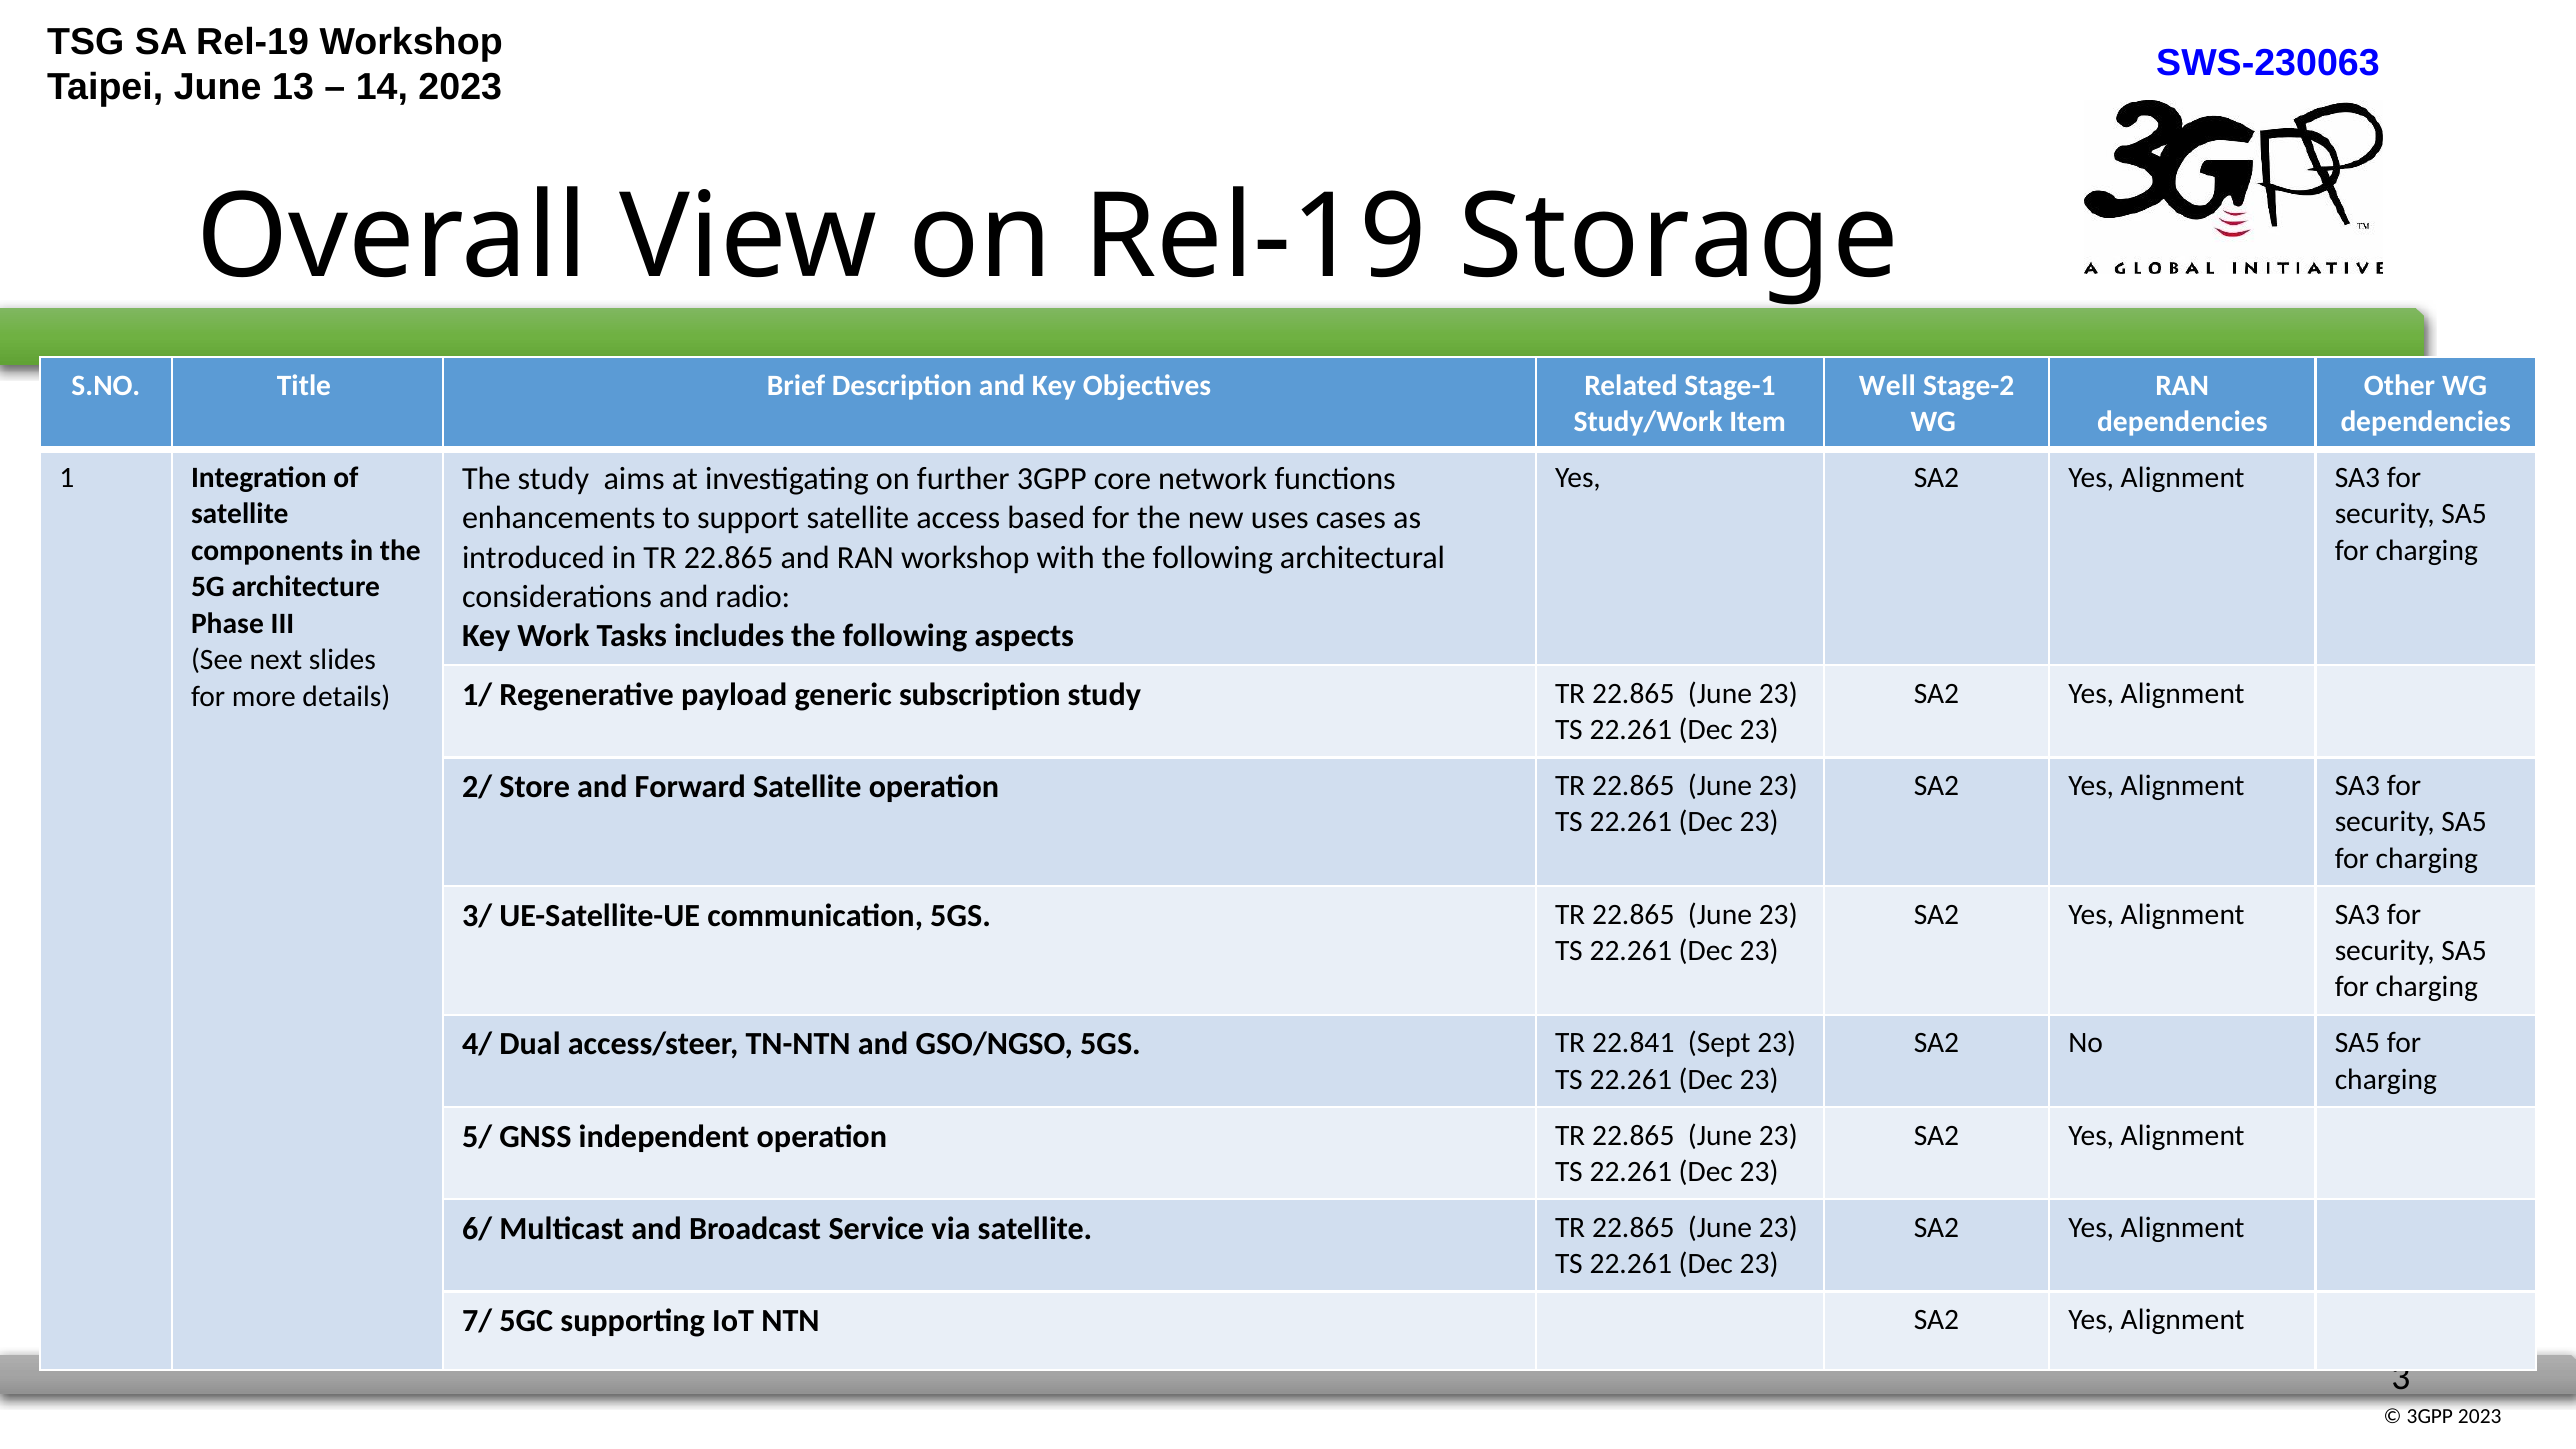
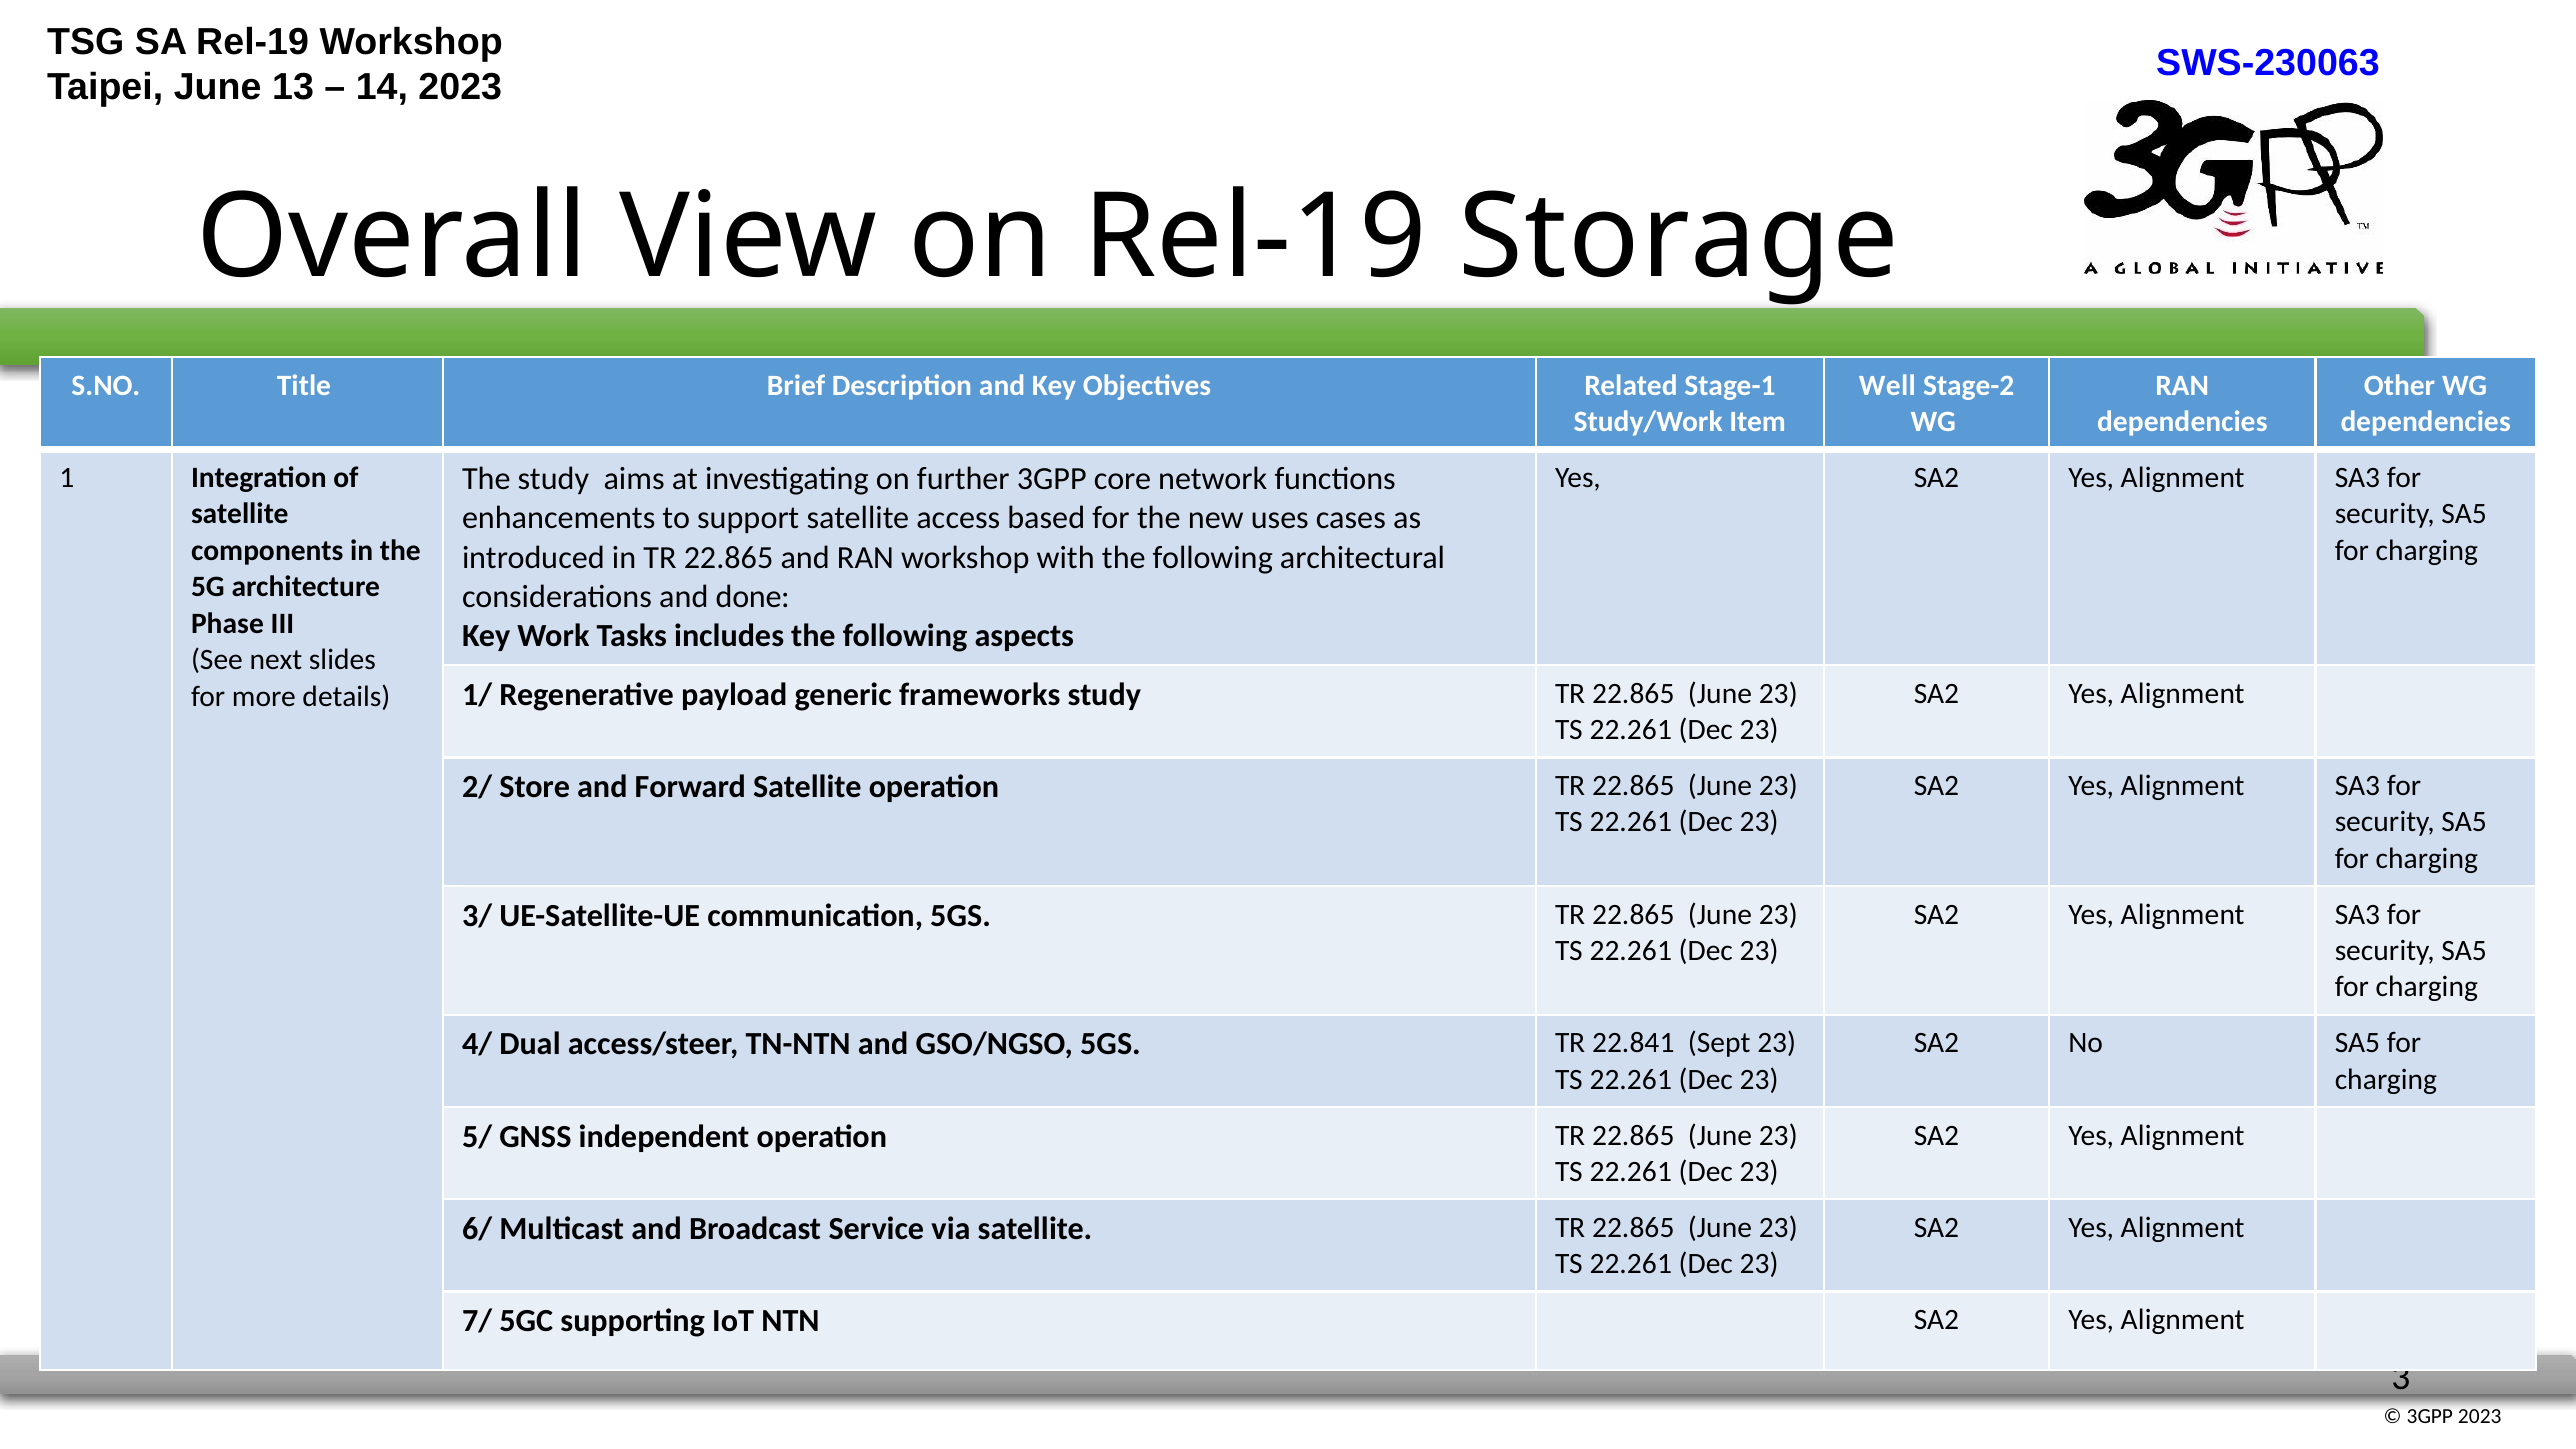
radio: radio -> done
subscription: subscription -> frameworks
